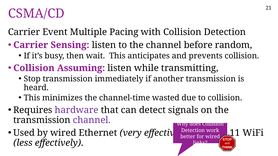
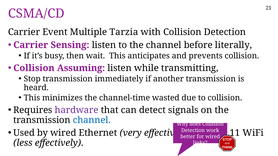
Pacing: Pacing -> Tarzia
random: random -> literally
channel at (92, 120) colour: purple -> blue
